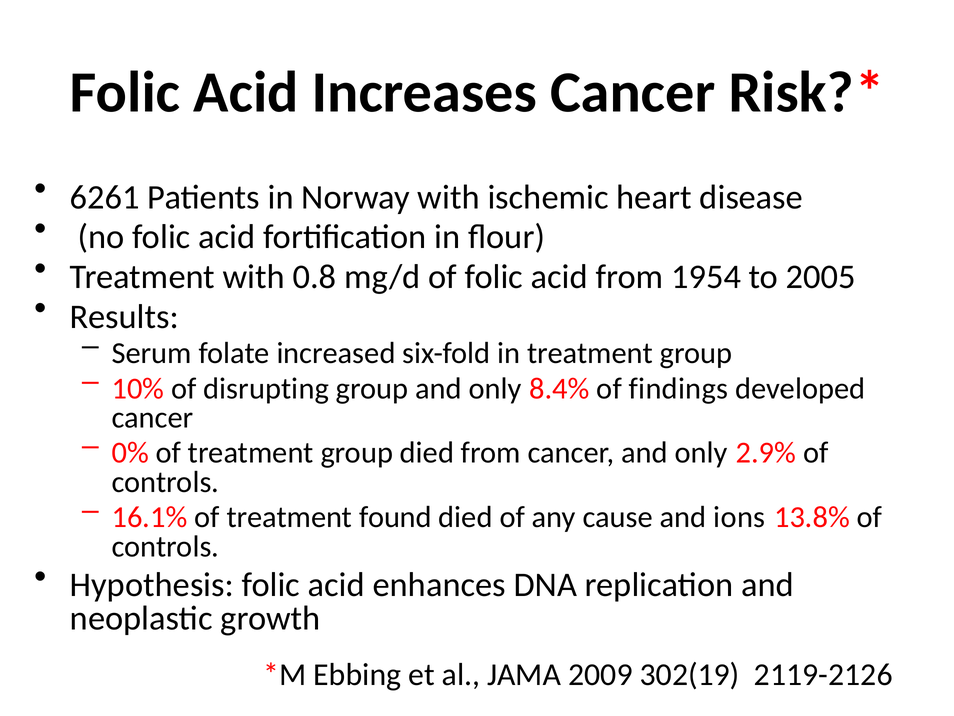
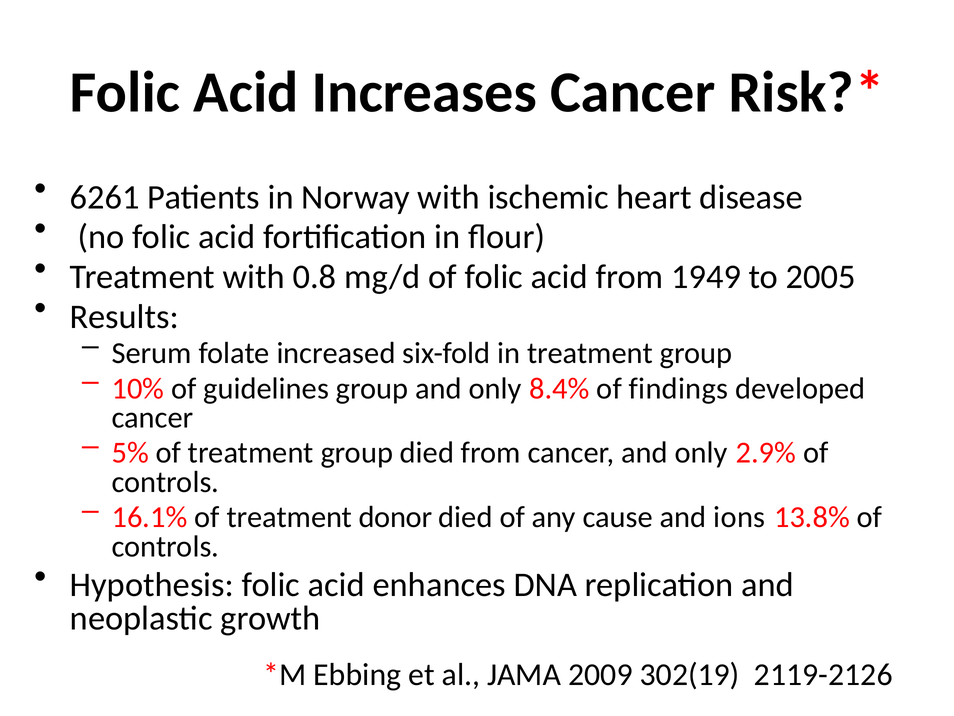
1954: 1954 -> 1949
disrupting: disrupting -> guidelines
0%: 0% -> 5%
found: found -> donor
